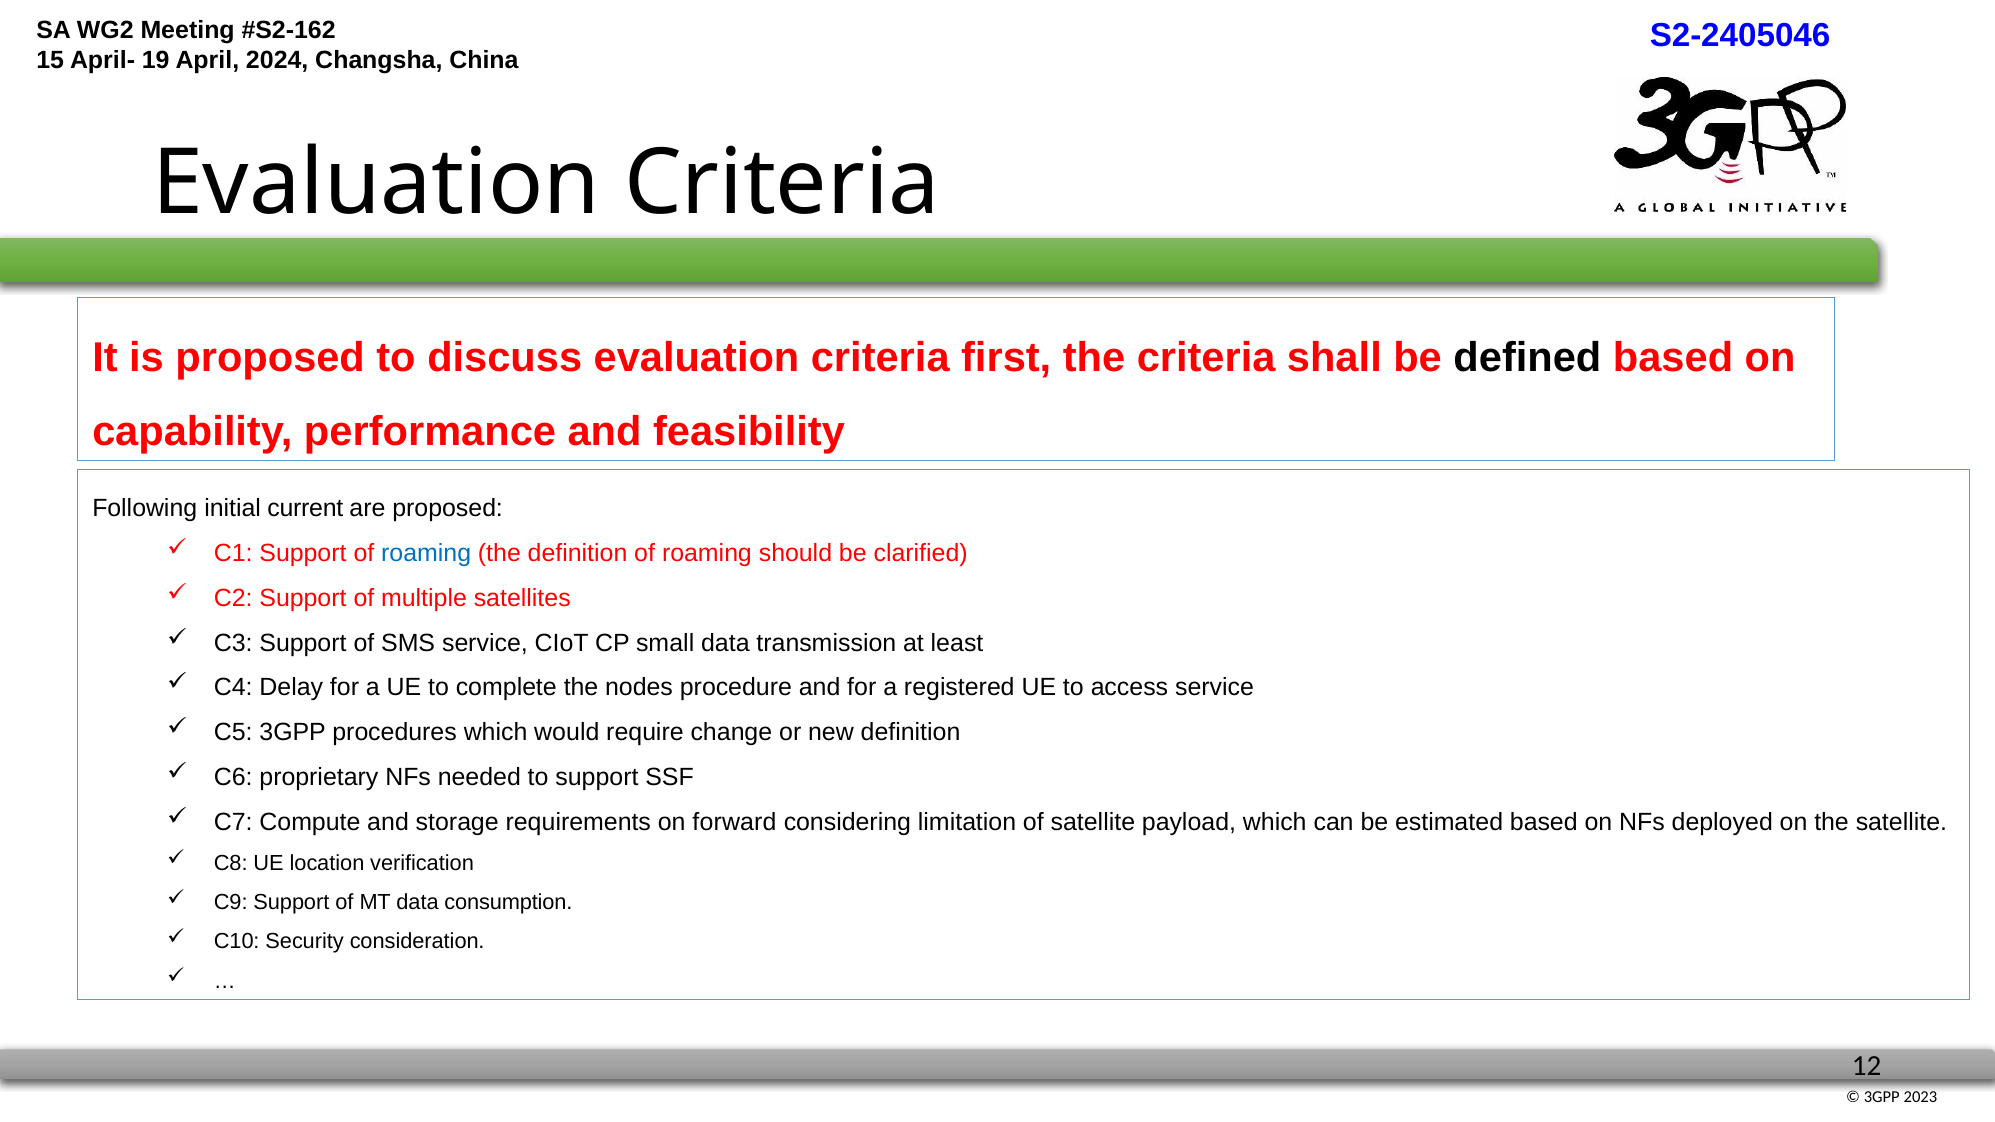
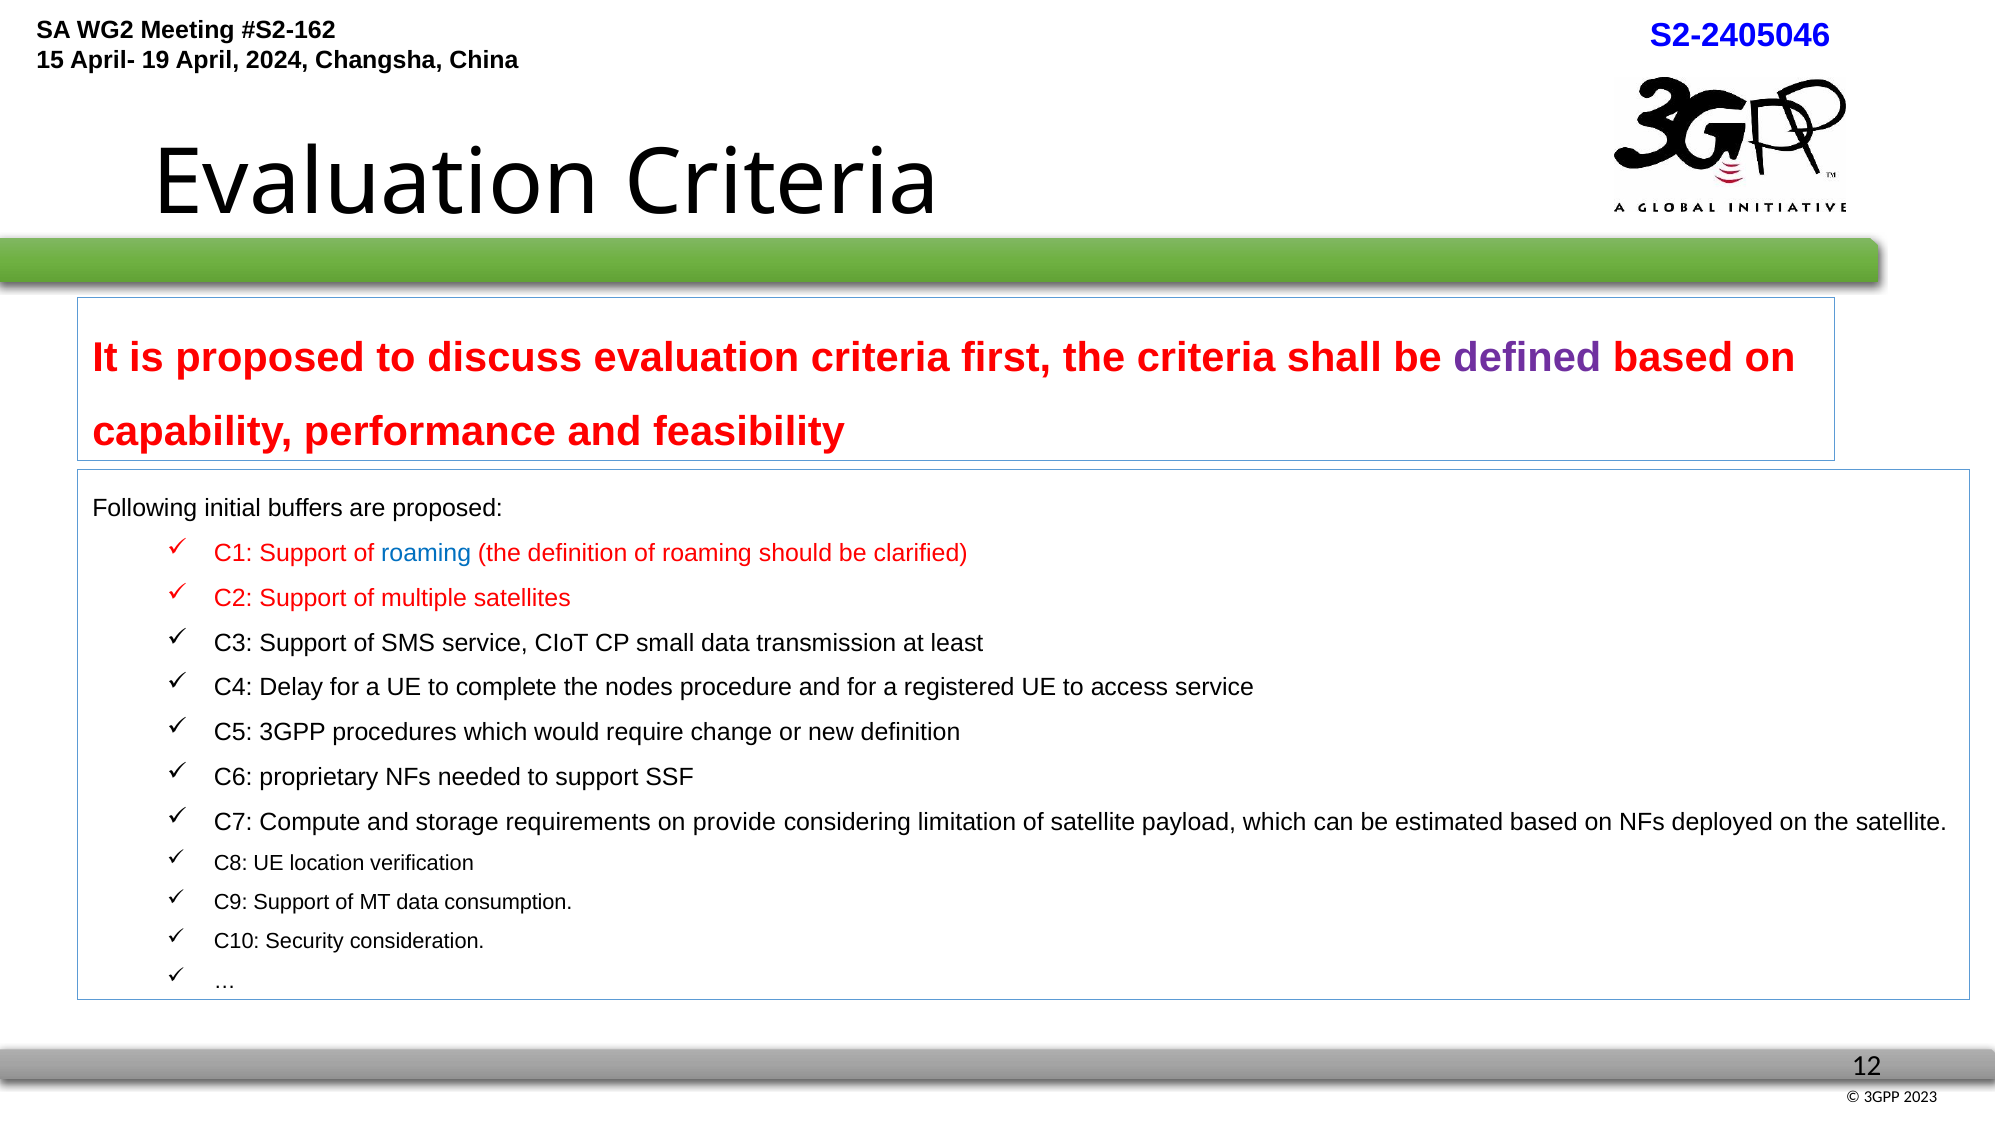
defined colour: black -> purple
current: current -> buffers
forward: forward -> provide
